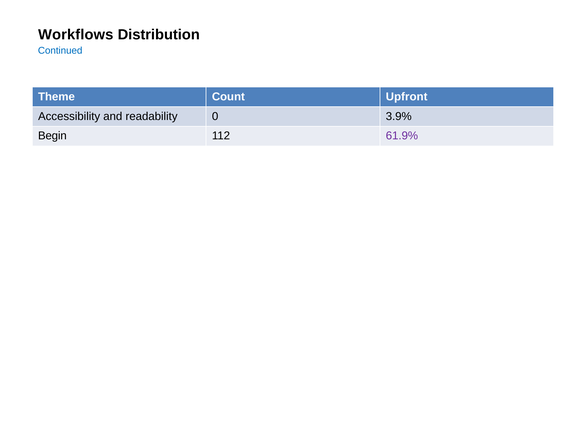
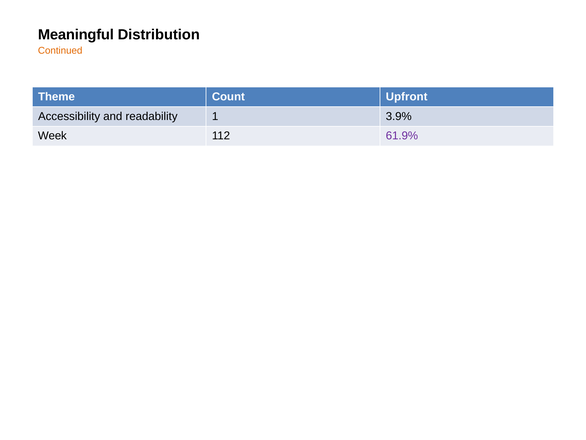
Workflows: Workflows -> Meaningful
Continued colour: blue -> orange
0: 0 -> 1
Begin: Begin -> Week
